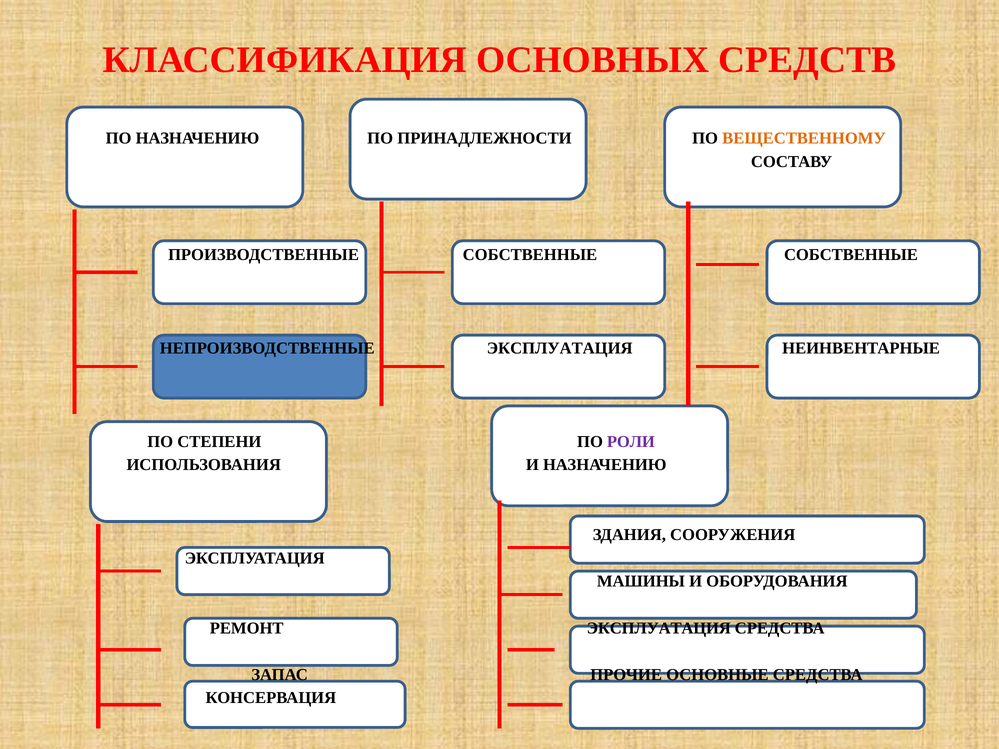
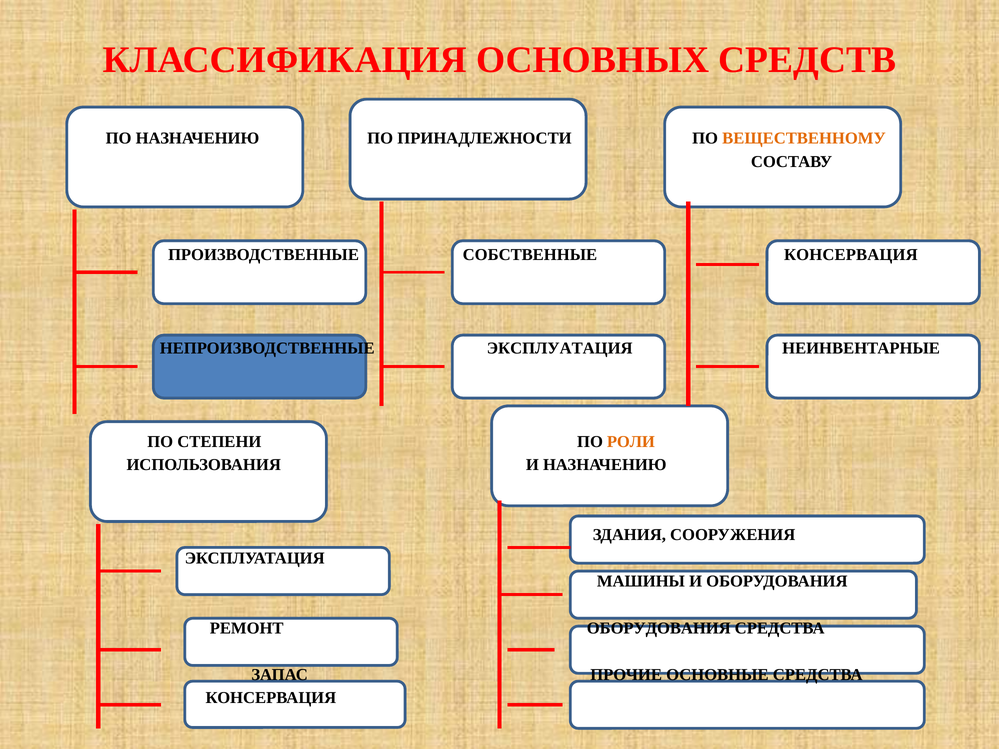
СОБСТВЕННЫЕ СОБСТВЕННЫЕ: СОБСТВЕННЫЕ -> КОНСЕРВАЦИЯ
РОЛИ colour: purple -> orange
РЕМОНТ ЭКСПЛУАТАЦИЯ: ЭКСПЛУАТАЦИЯ -> ОБОРУДОВАНИЯ
